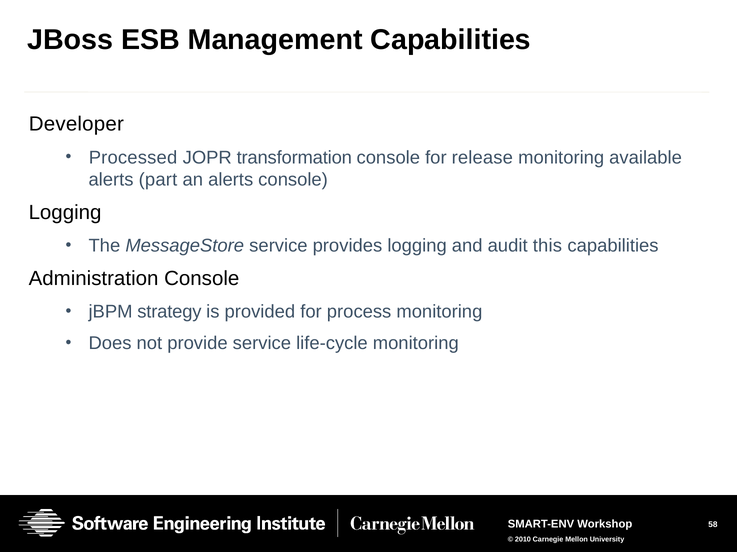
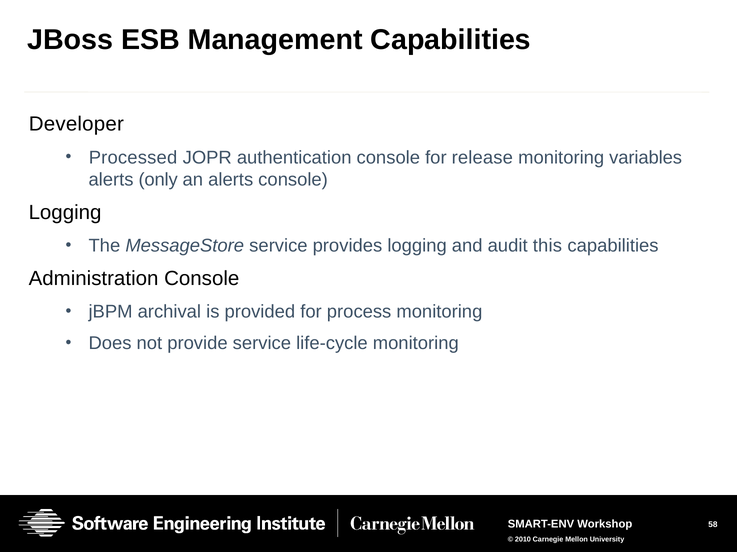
transformation: transformation -> authentication
available: available -> variables
part: part -> only
strategy: strategy -> archival
